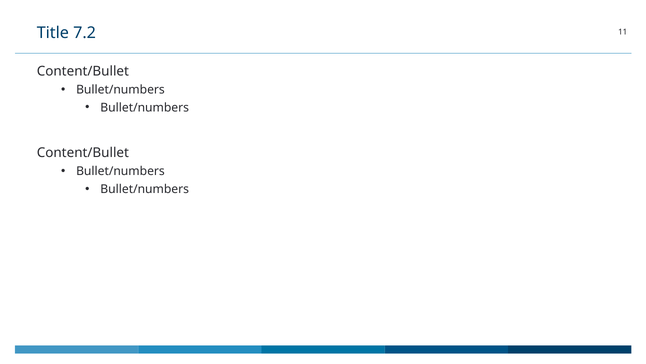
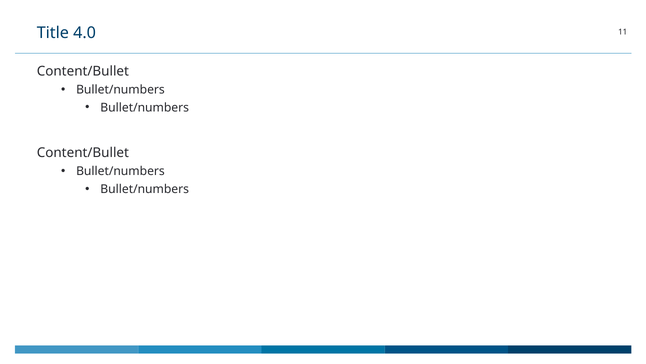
7.2: 7.2 -> 4.0
